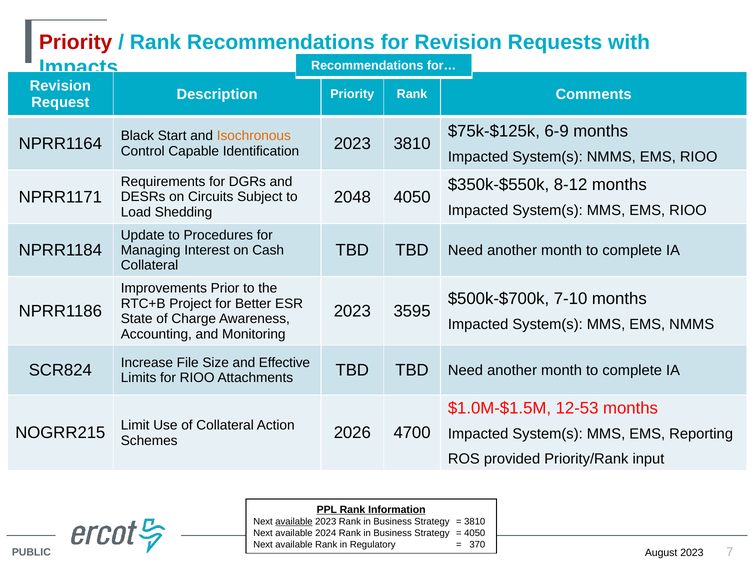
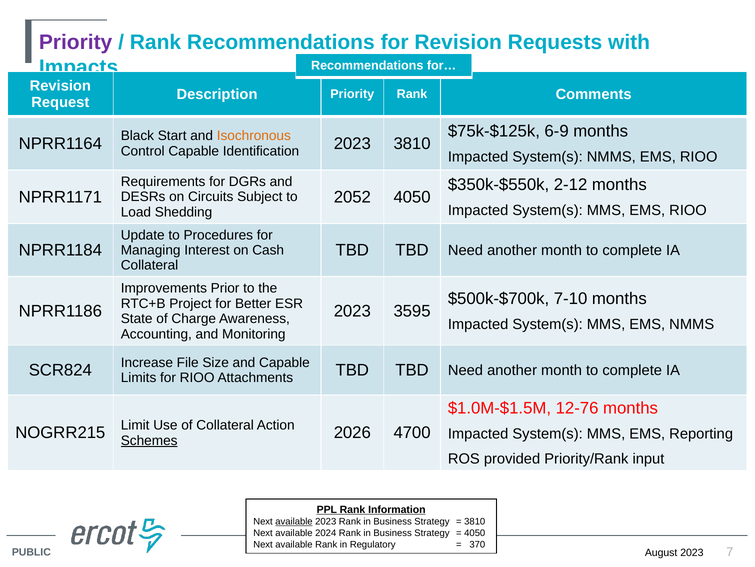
Priority at (76, 42) colour: red -> purple
8-12: 8-12 -> 2-12
2048: 2048 -> 2052
and Effective: Effective -> Capable
12-53: 12-53 -> 12-76
Schemes underline: none -> present
